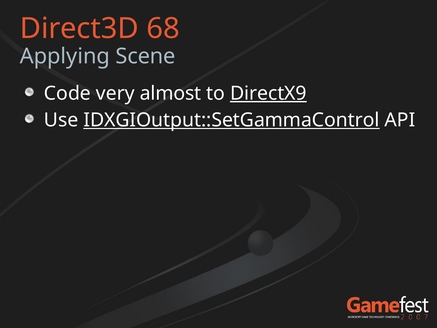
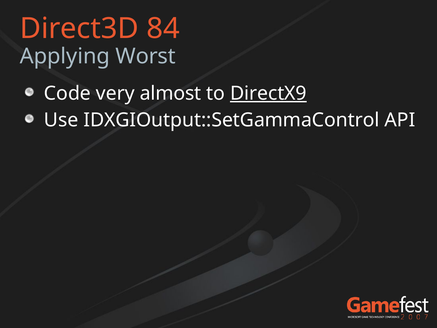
68: 68 -> 84
Scene: Scene -> Worst
IDXGIOutput::SetGammaControl underline: present -> none
